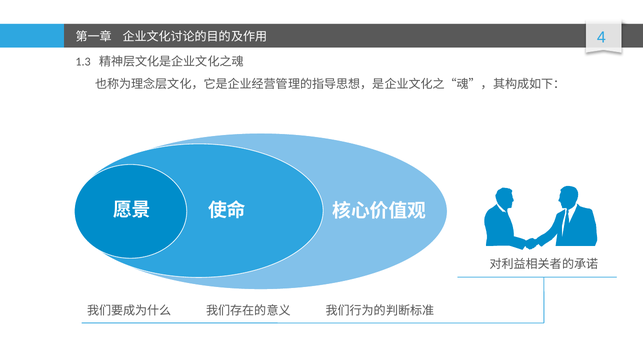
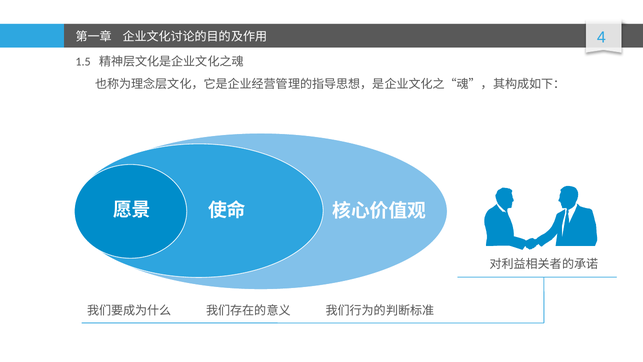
1.3: 1.3 -> 1.5
